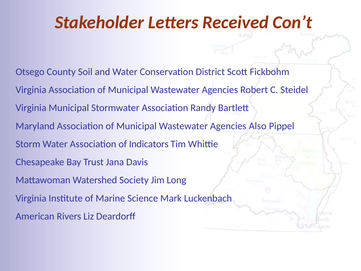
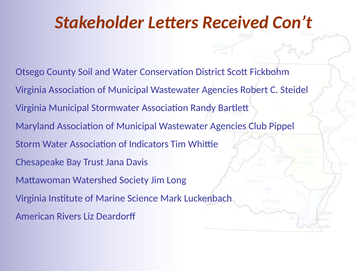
Also: Also -> Club
